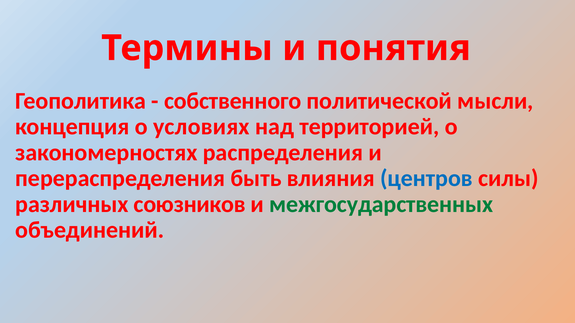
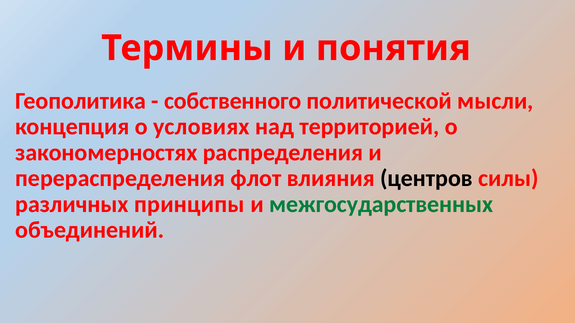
быть: быть -> флот
центров colour: blue -> black
союзников: союзников -> принципы
